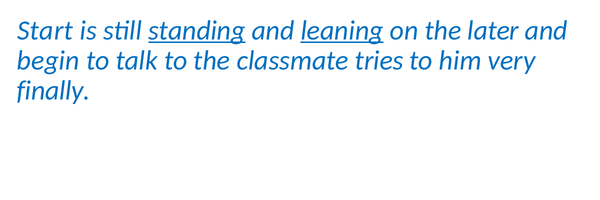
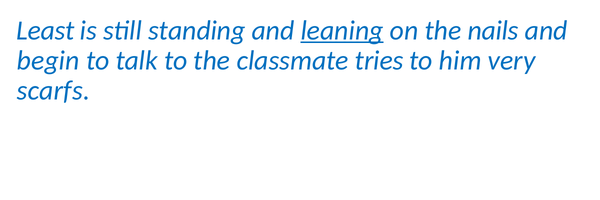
Start: Start -> Least
standing underline: present -> none
later: later -> nails
finally: finally -> scarfs
